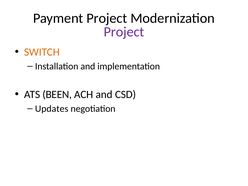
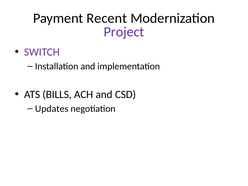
Payment Project: Project -> Recent
SWITCH colour: orange -> purple
BEEN: BEEN -> BILLS
